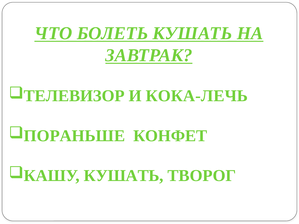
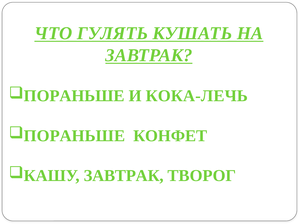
БОЛЕТЬ: БОЛЕТЬ -> ГУЛЯТЬ
ТЕЛЕВИЗОР at (74, 96): ТЕЛЕВИЗОР -> ПОРАНЬШЕ
КАШУ КУШАТЬ: КУШАТЬ -> ЗАВТРАК
